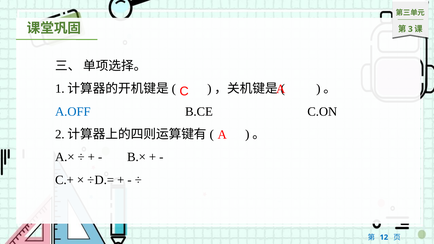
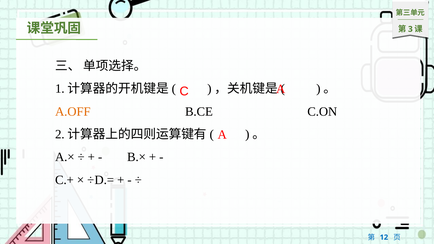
A.OFF colour: blue -> orange
